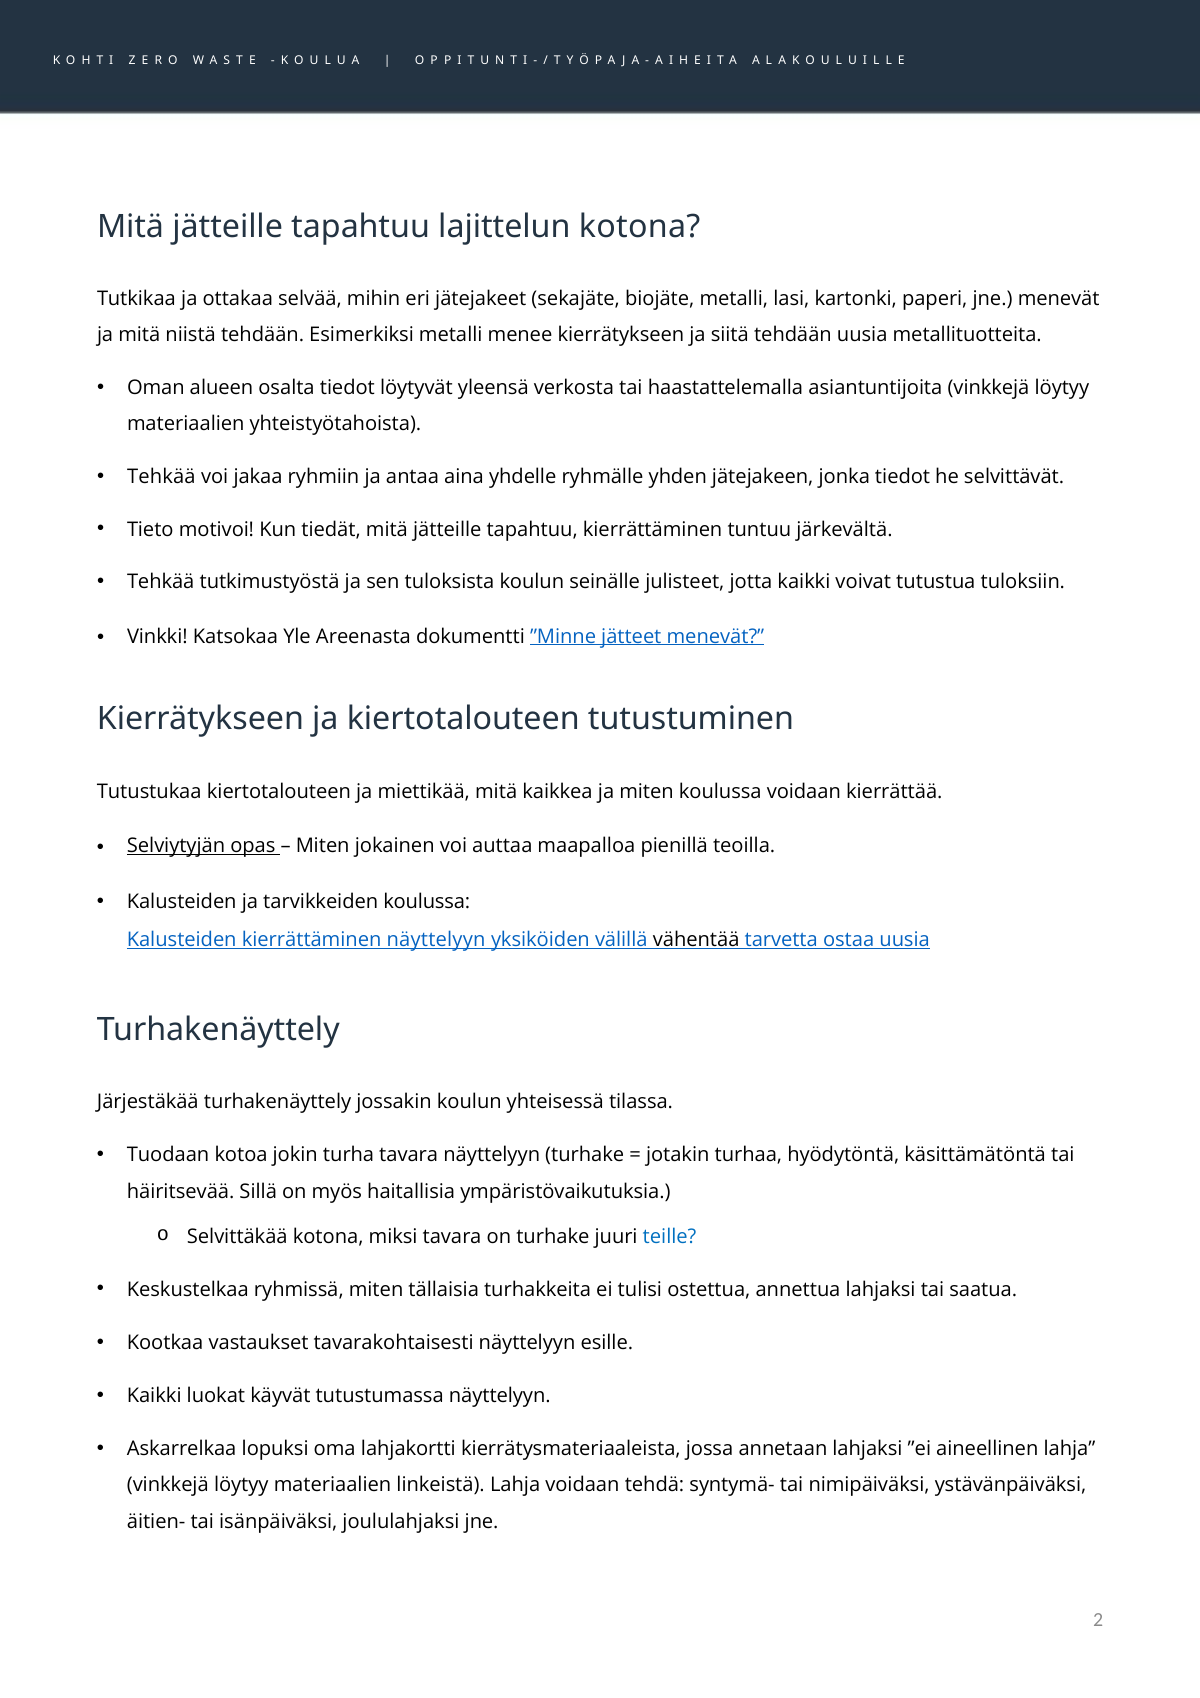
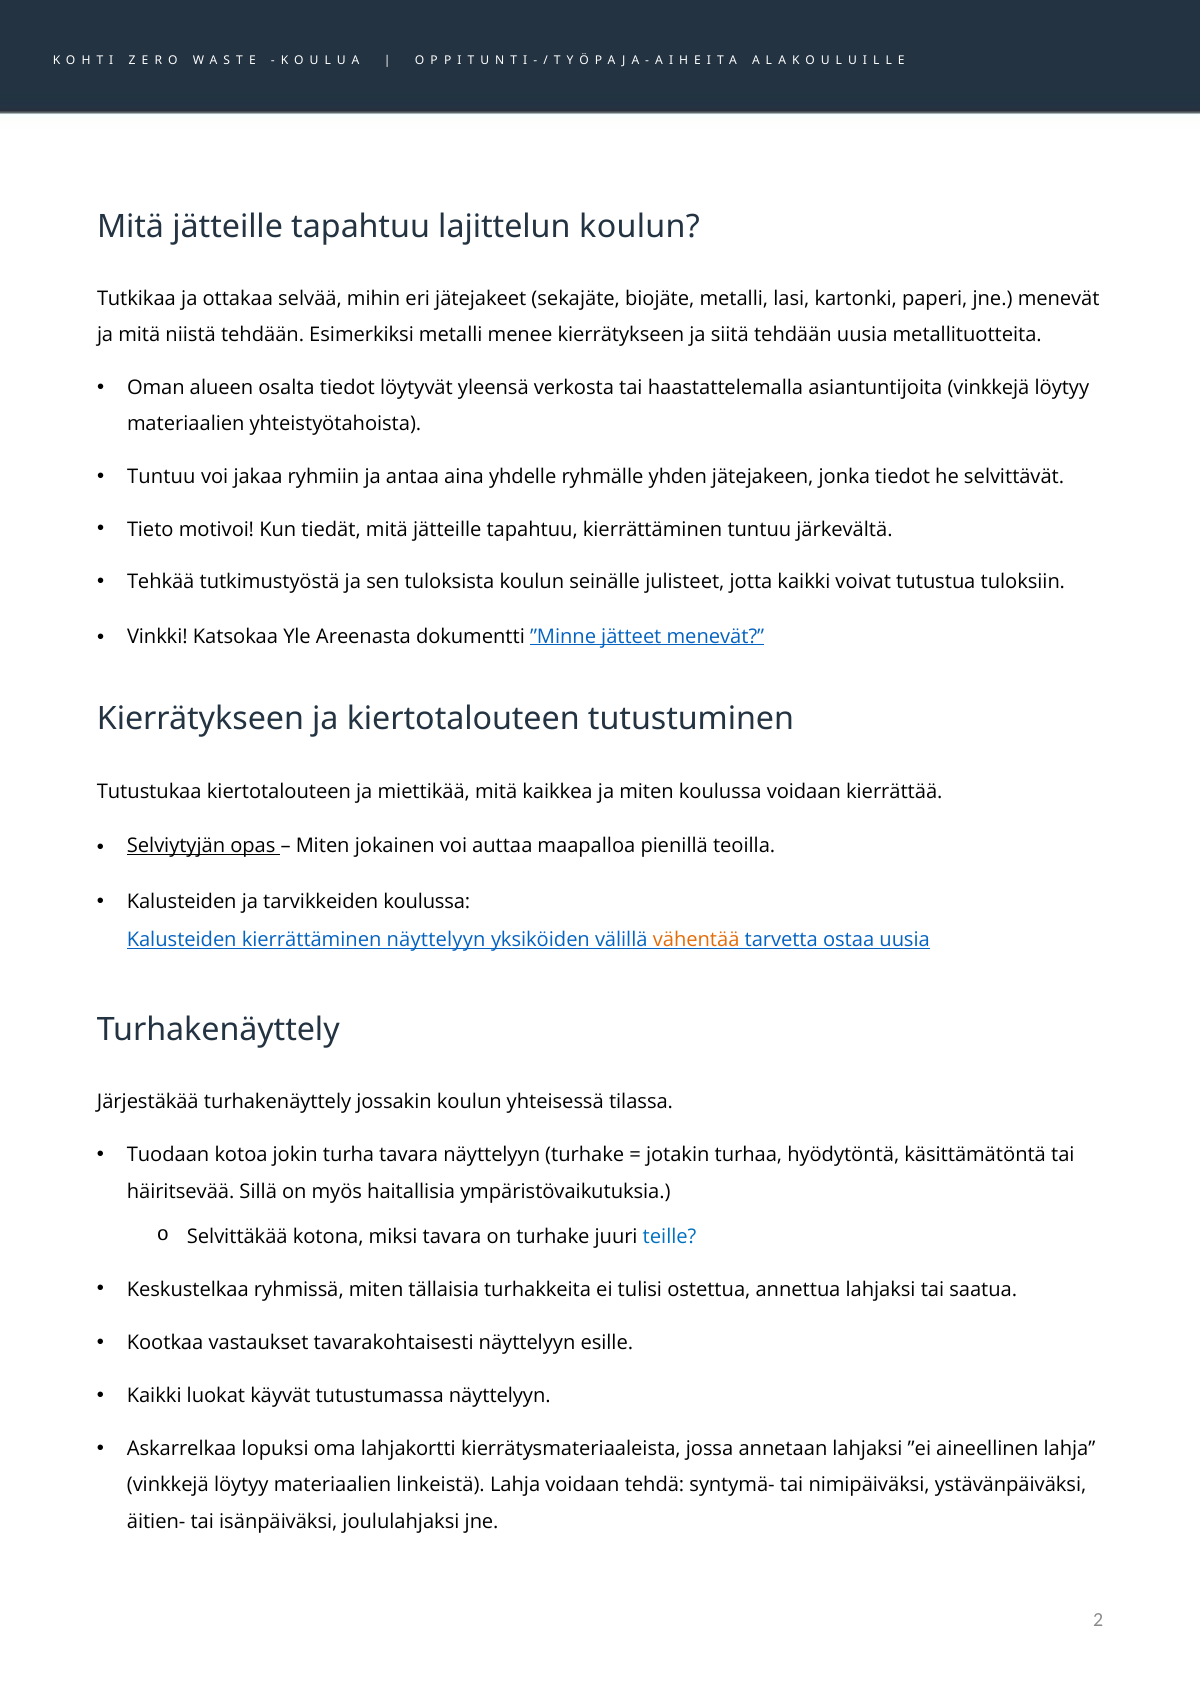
lajittelun kotona: kotona -> koulun
Tehkää at (161, 476): Tehkää -> Tuntuu
vähentää colour: black -> orange
